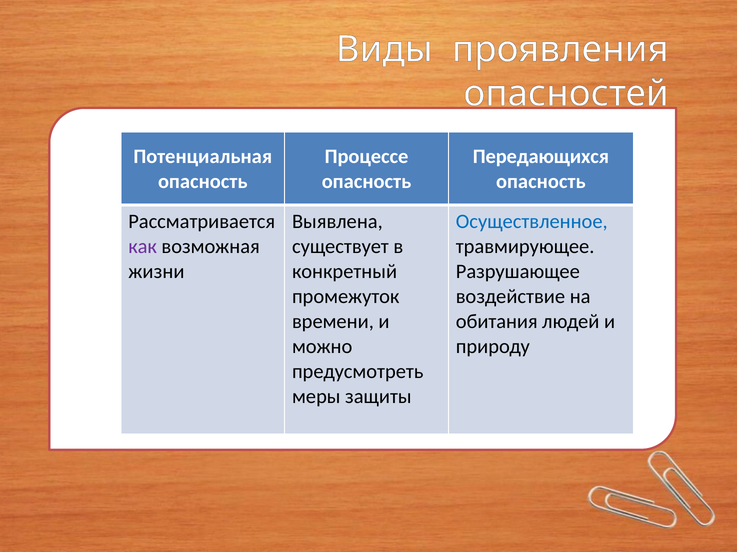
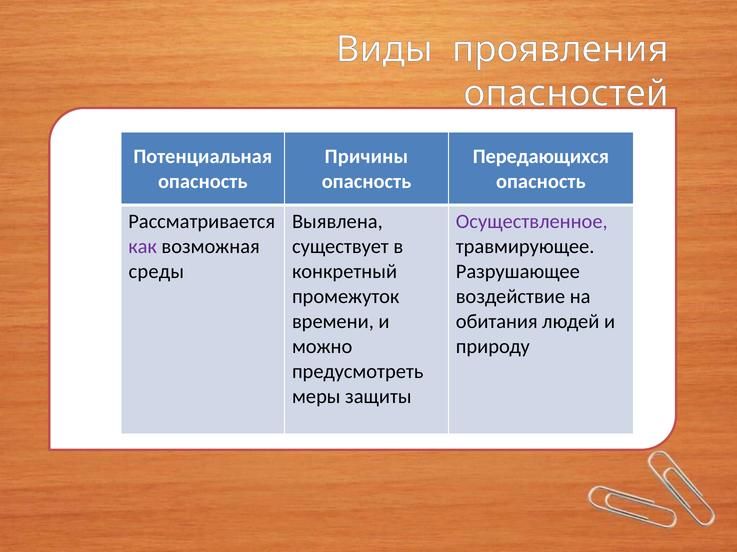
Процессе: Процессе -> Причины
Осуществленное colour: blue -> purple
жизни: жизни -> среды
